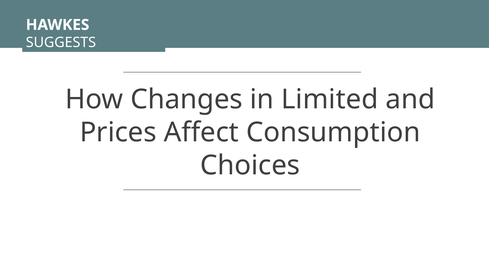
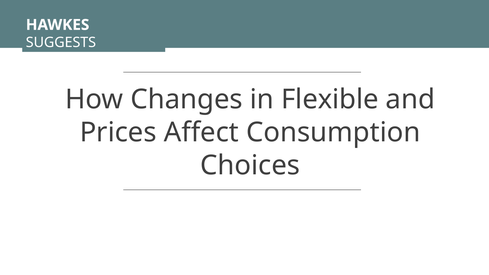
Limited: Limited -> Flexible
